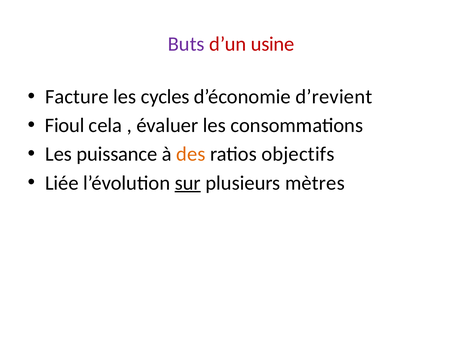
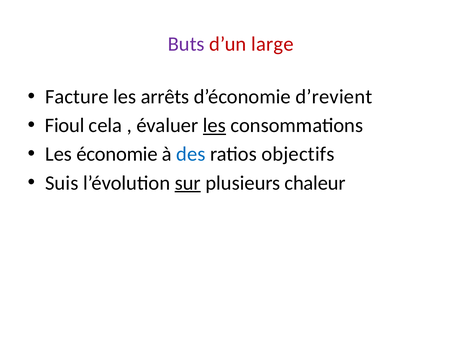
usine: usine -> large
cycles: cycles -> arrêts
les at (214, 126) underline: none -> present
puissance: puissance -> économie
des colour: orange -> blue
Liée: Liée -> Suis
mètres: mètres -> chaleur
